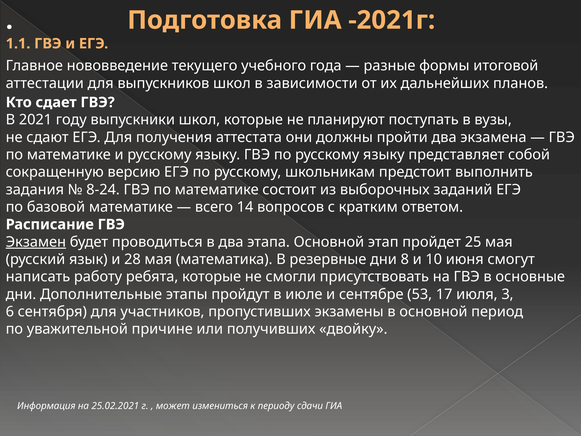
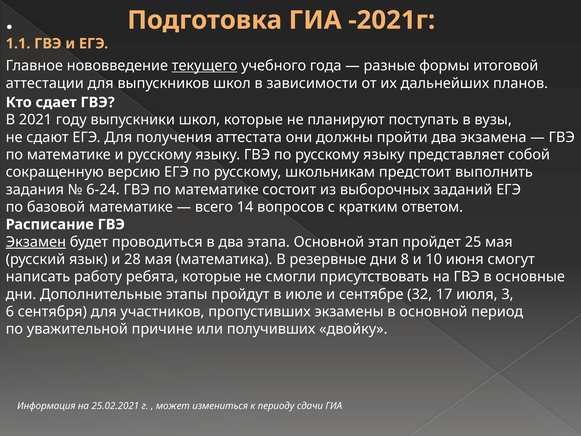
текущего underline: none -> present
8-24: 8-24 -> 6-24
53: 53 -> 32
